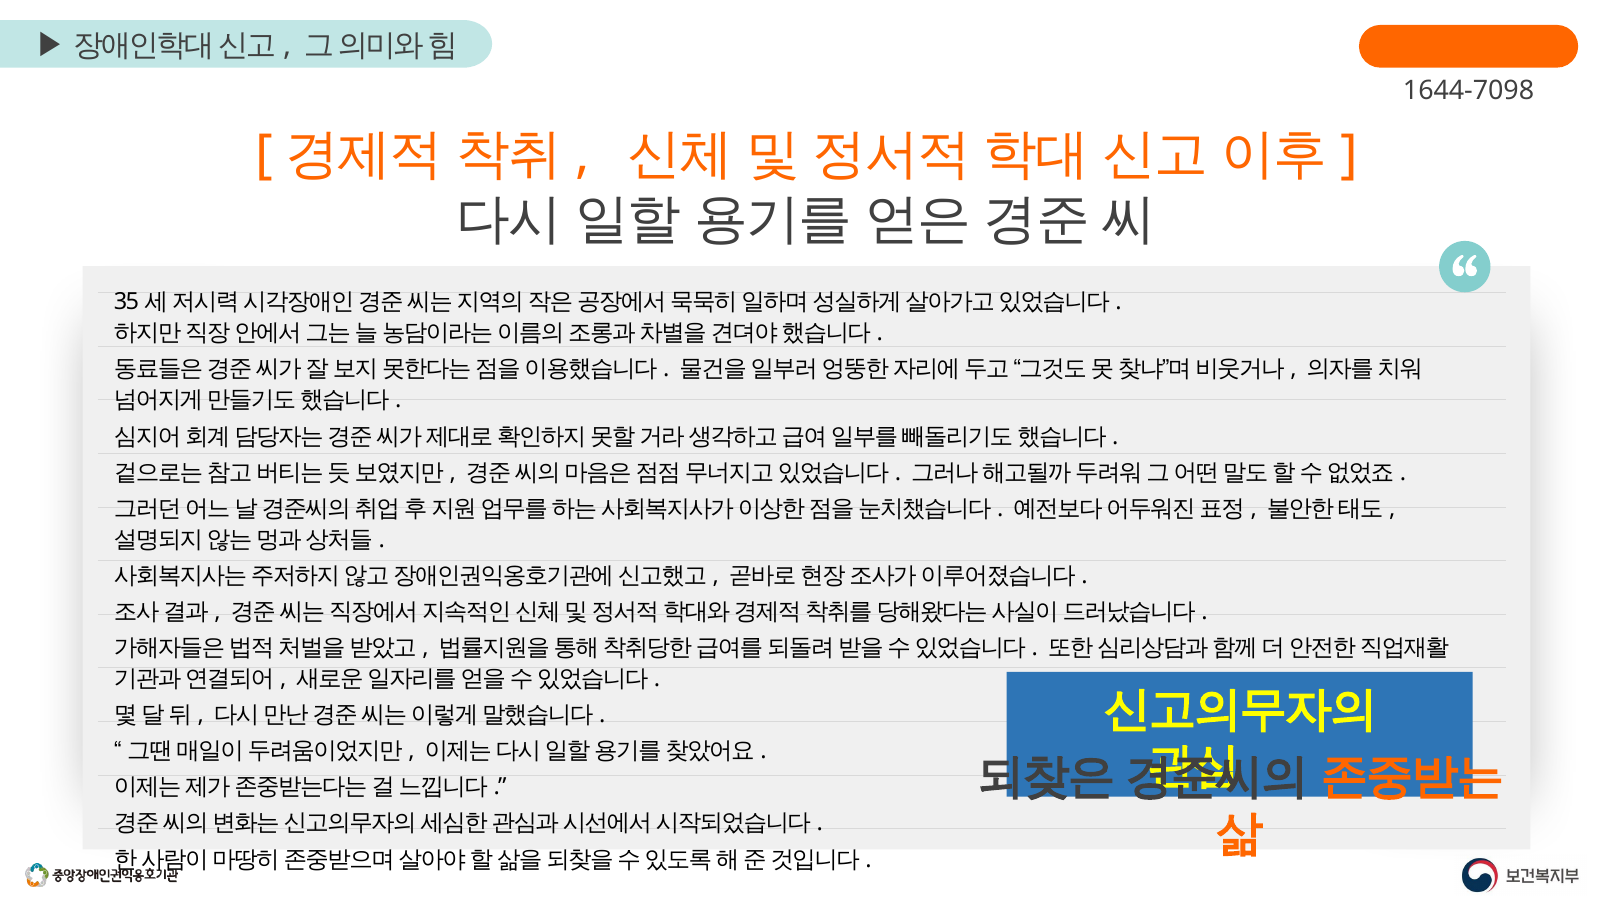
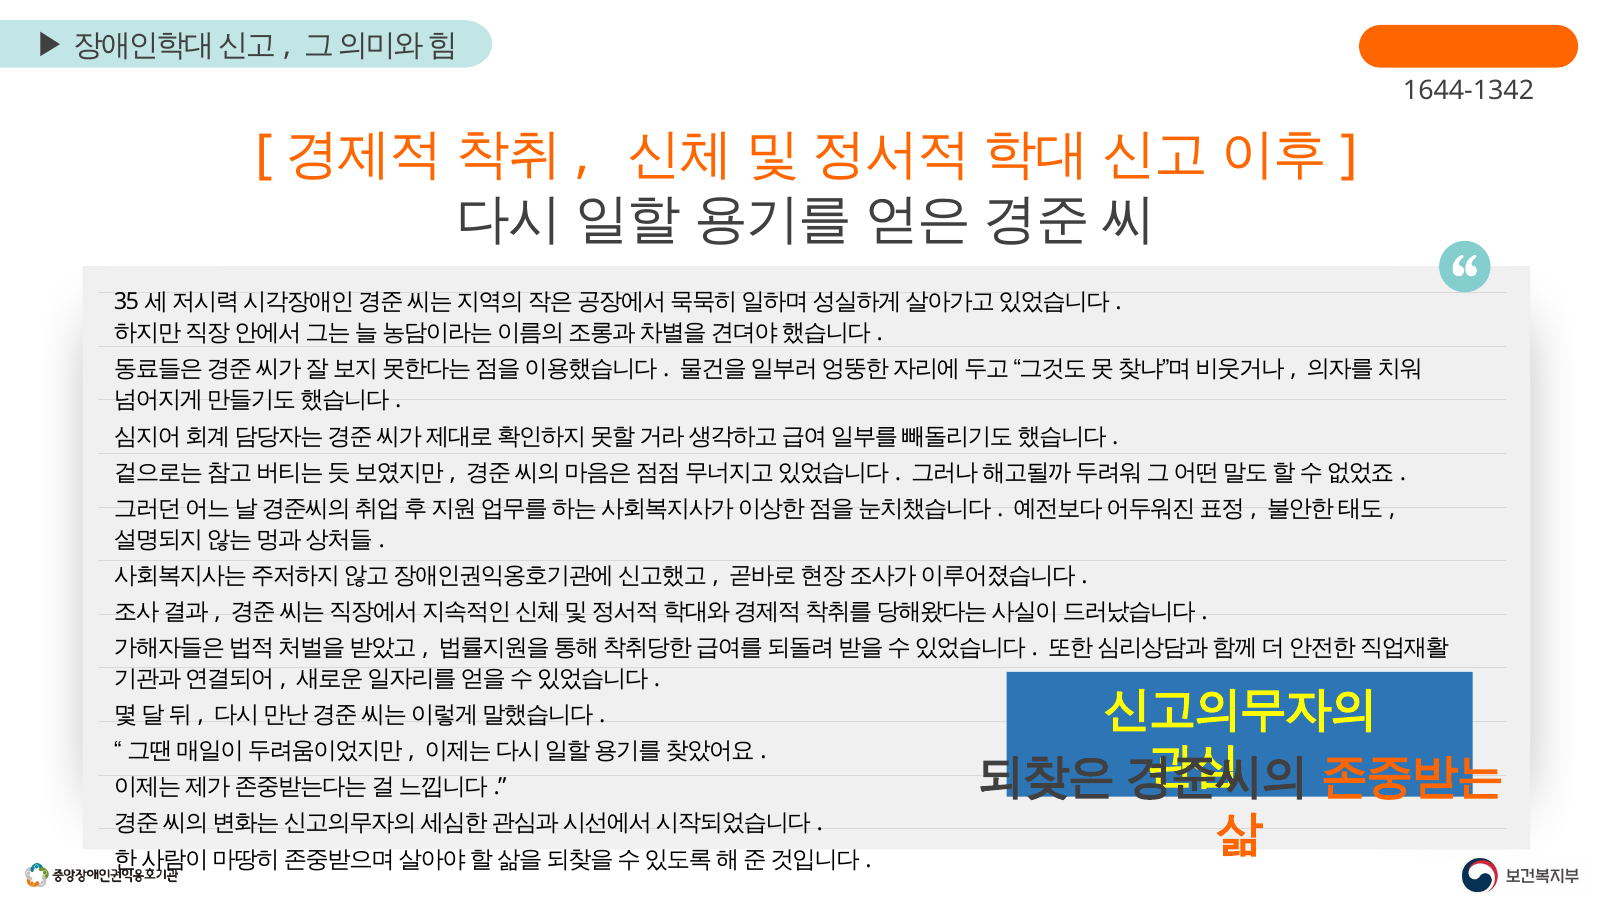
1644-7098: 1644-7098 -> 1644-1342
